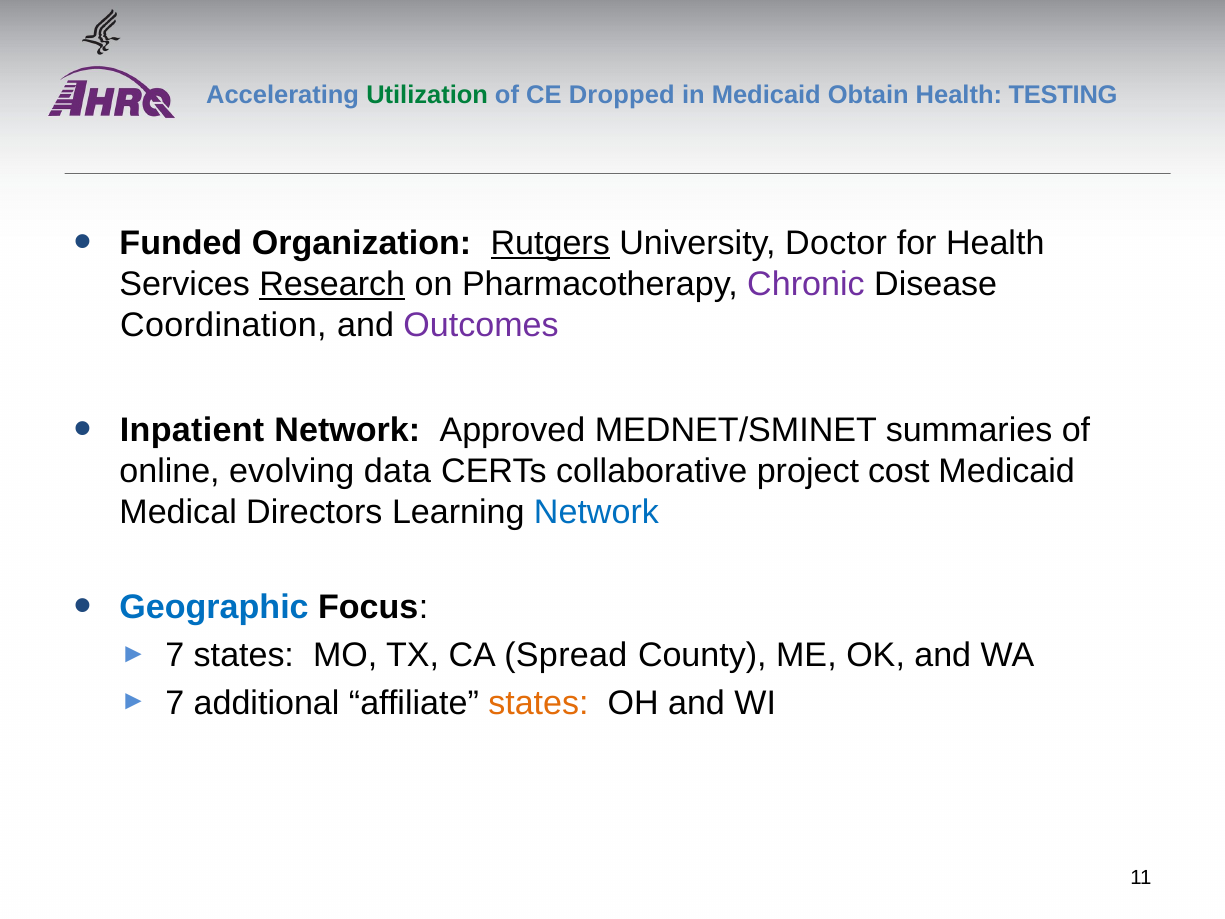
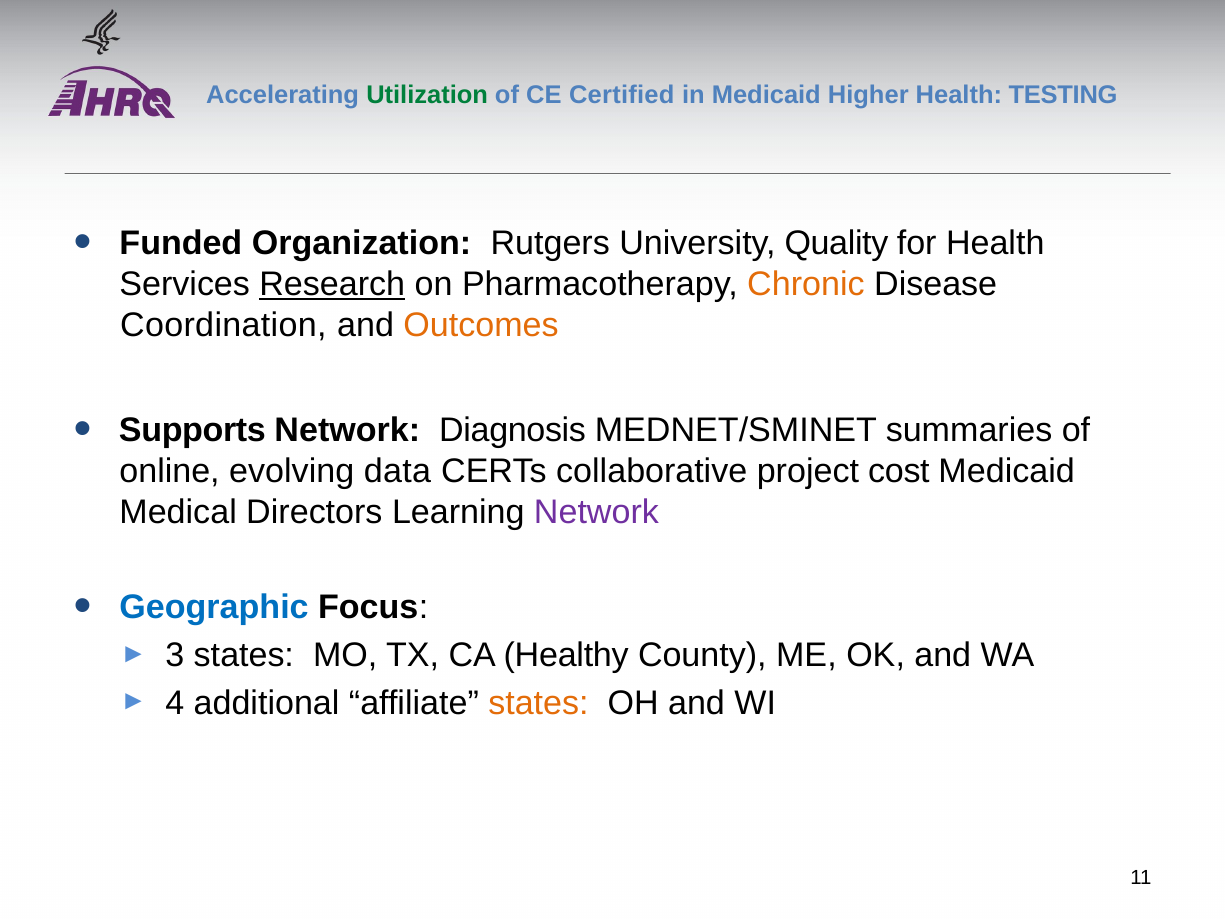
Dropped: Dropped -> Certified
Obtain: Obtain -> Higher
Rutgers underline: present -> none
Doctor: Doctor -> Quality
Chronic colour: purple -> orange
Outcomes colour: purple -> orange
Inpatient: Inpatient -> Supports
Approved: Approved -> Diagnosis
Network at (596, 512) colour: blue -> purple
7 at (175, 655): 7 -> 3
Spread: Spread -> Healthy
7 at (175, 703): 7 -> 4
